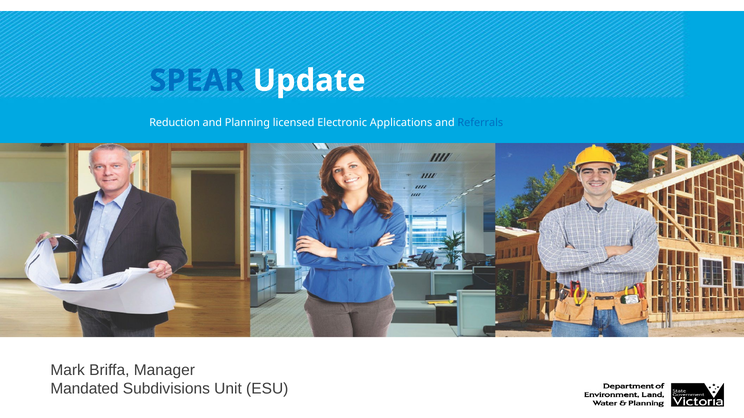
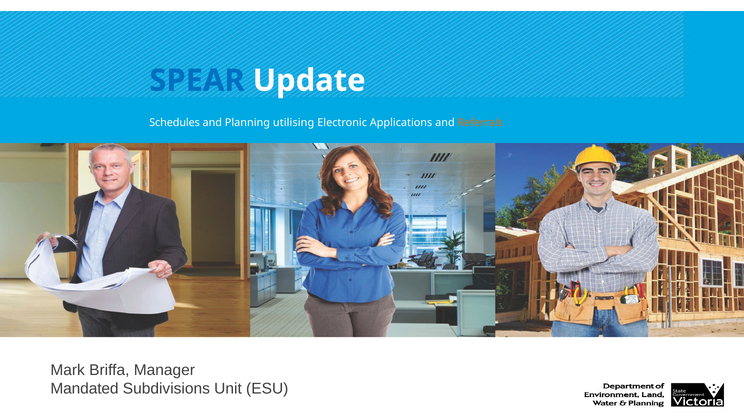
Reduction: Reduction -> Schedules
licensed: licensed -> utilising
Referrals colour: blue -> orange
